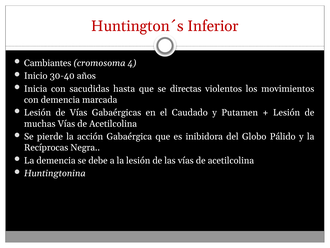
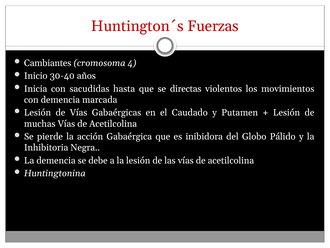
Inferior: Inferior -> Fuerzas
Recíprocas: Recíprocas -> Inhibitoria
